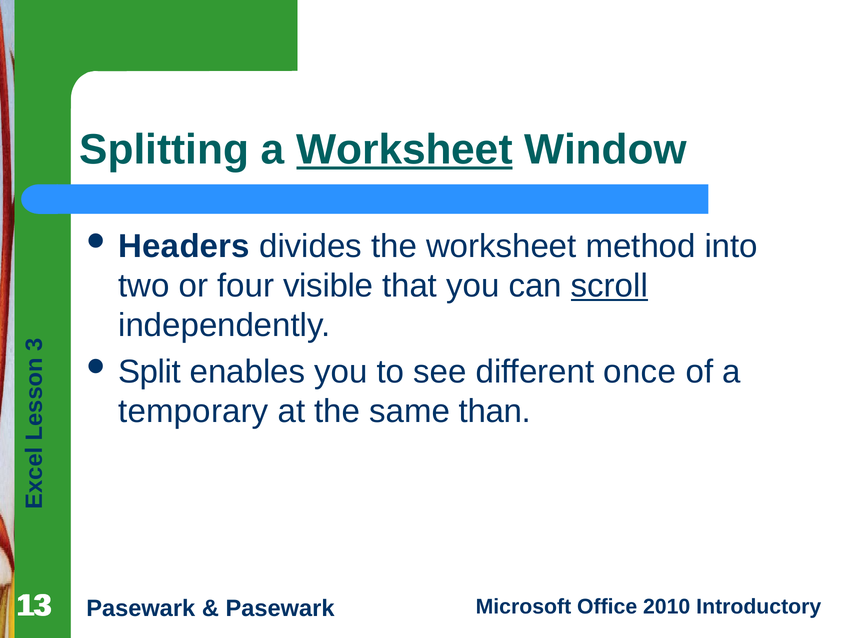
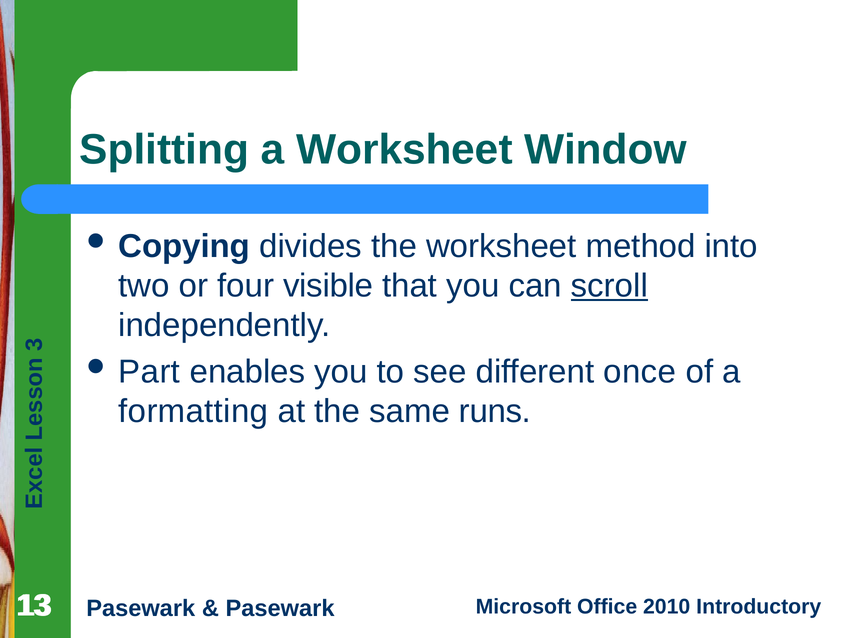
Worksheet at (404, 150) underline: present -> none
Headers: Headers -> Copying
Split: Split -> Part
temporary: temporary -> formatting
than: than -> runs
